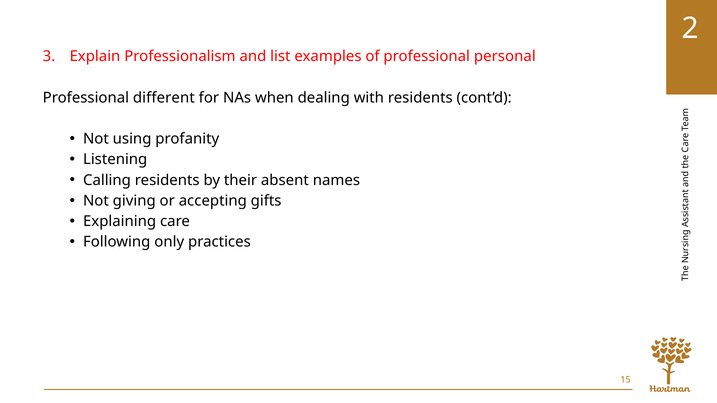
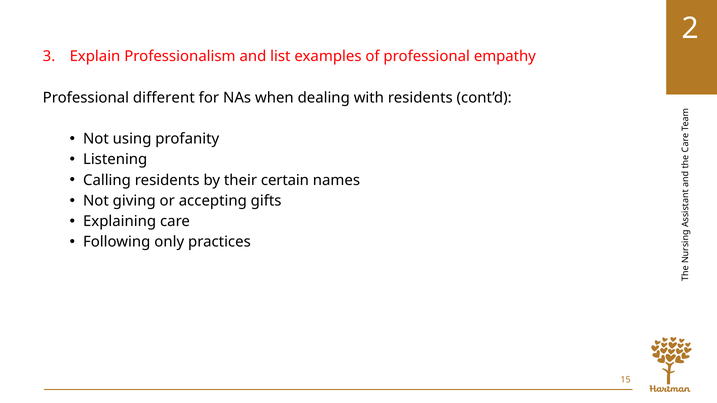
personal: personal -> empathy
absent: absent -> certain
